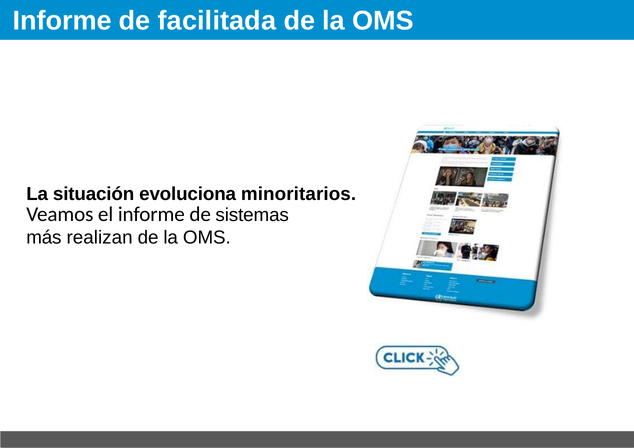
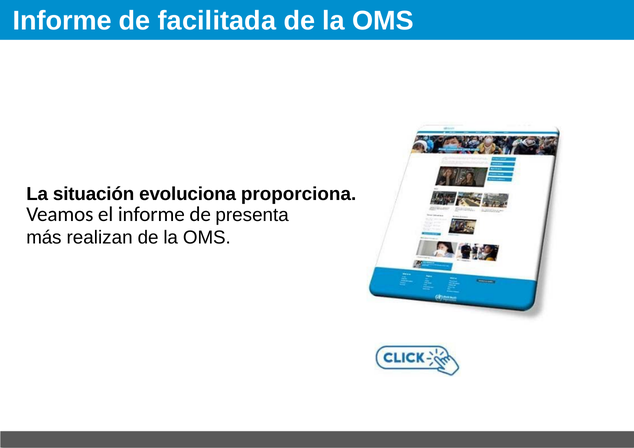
minoritarios: minoritarios -> proporciona
sistemas: sistemas -> presenta
